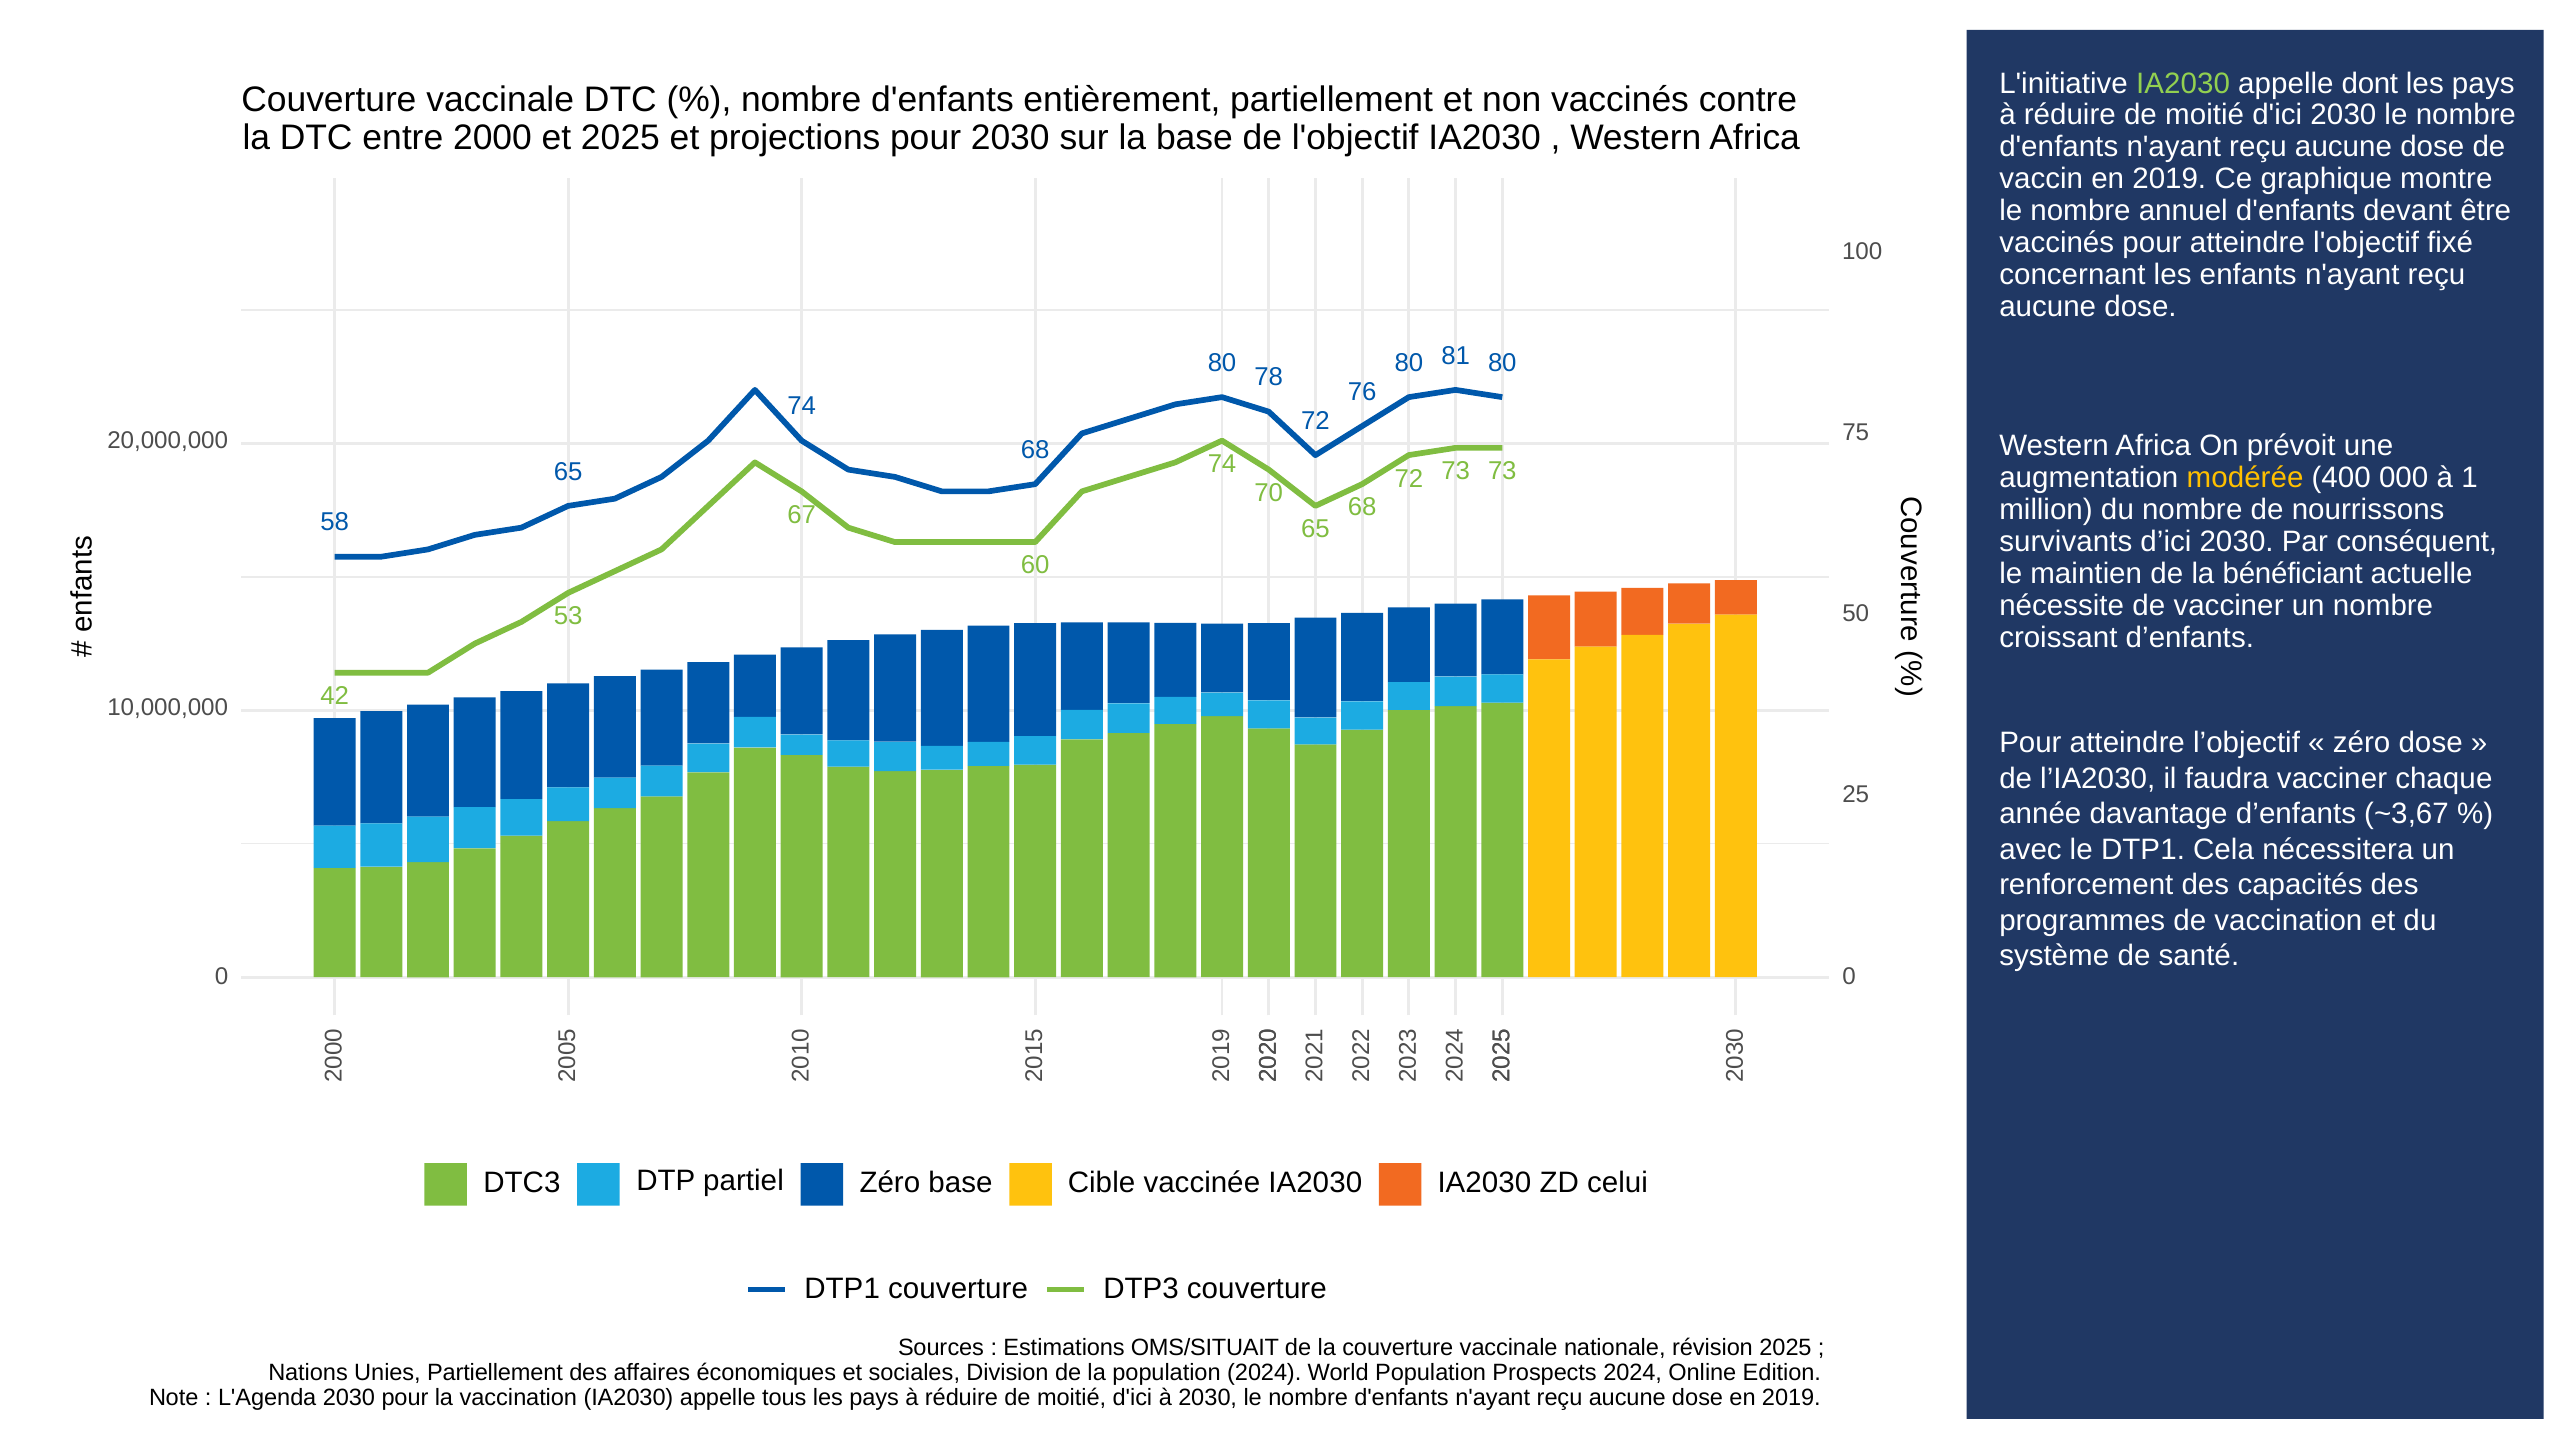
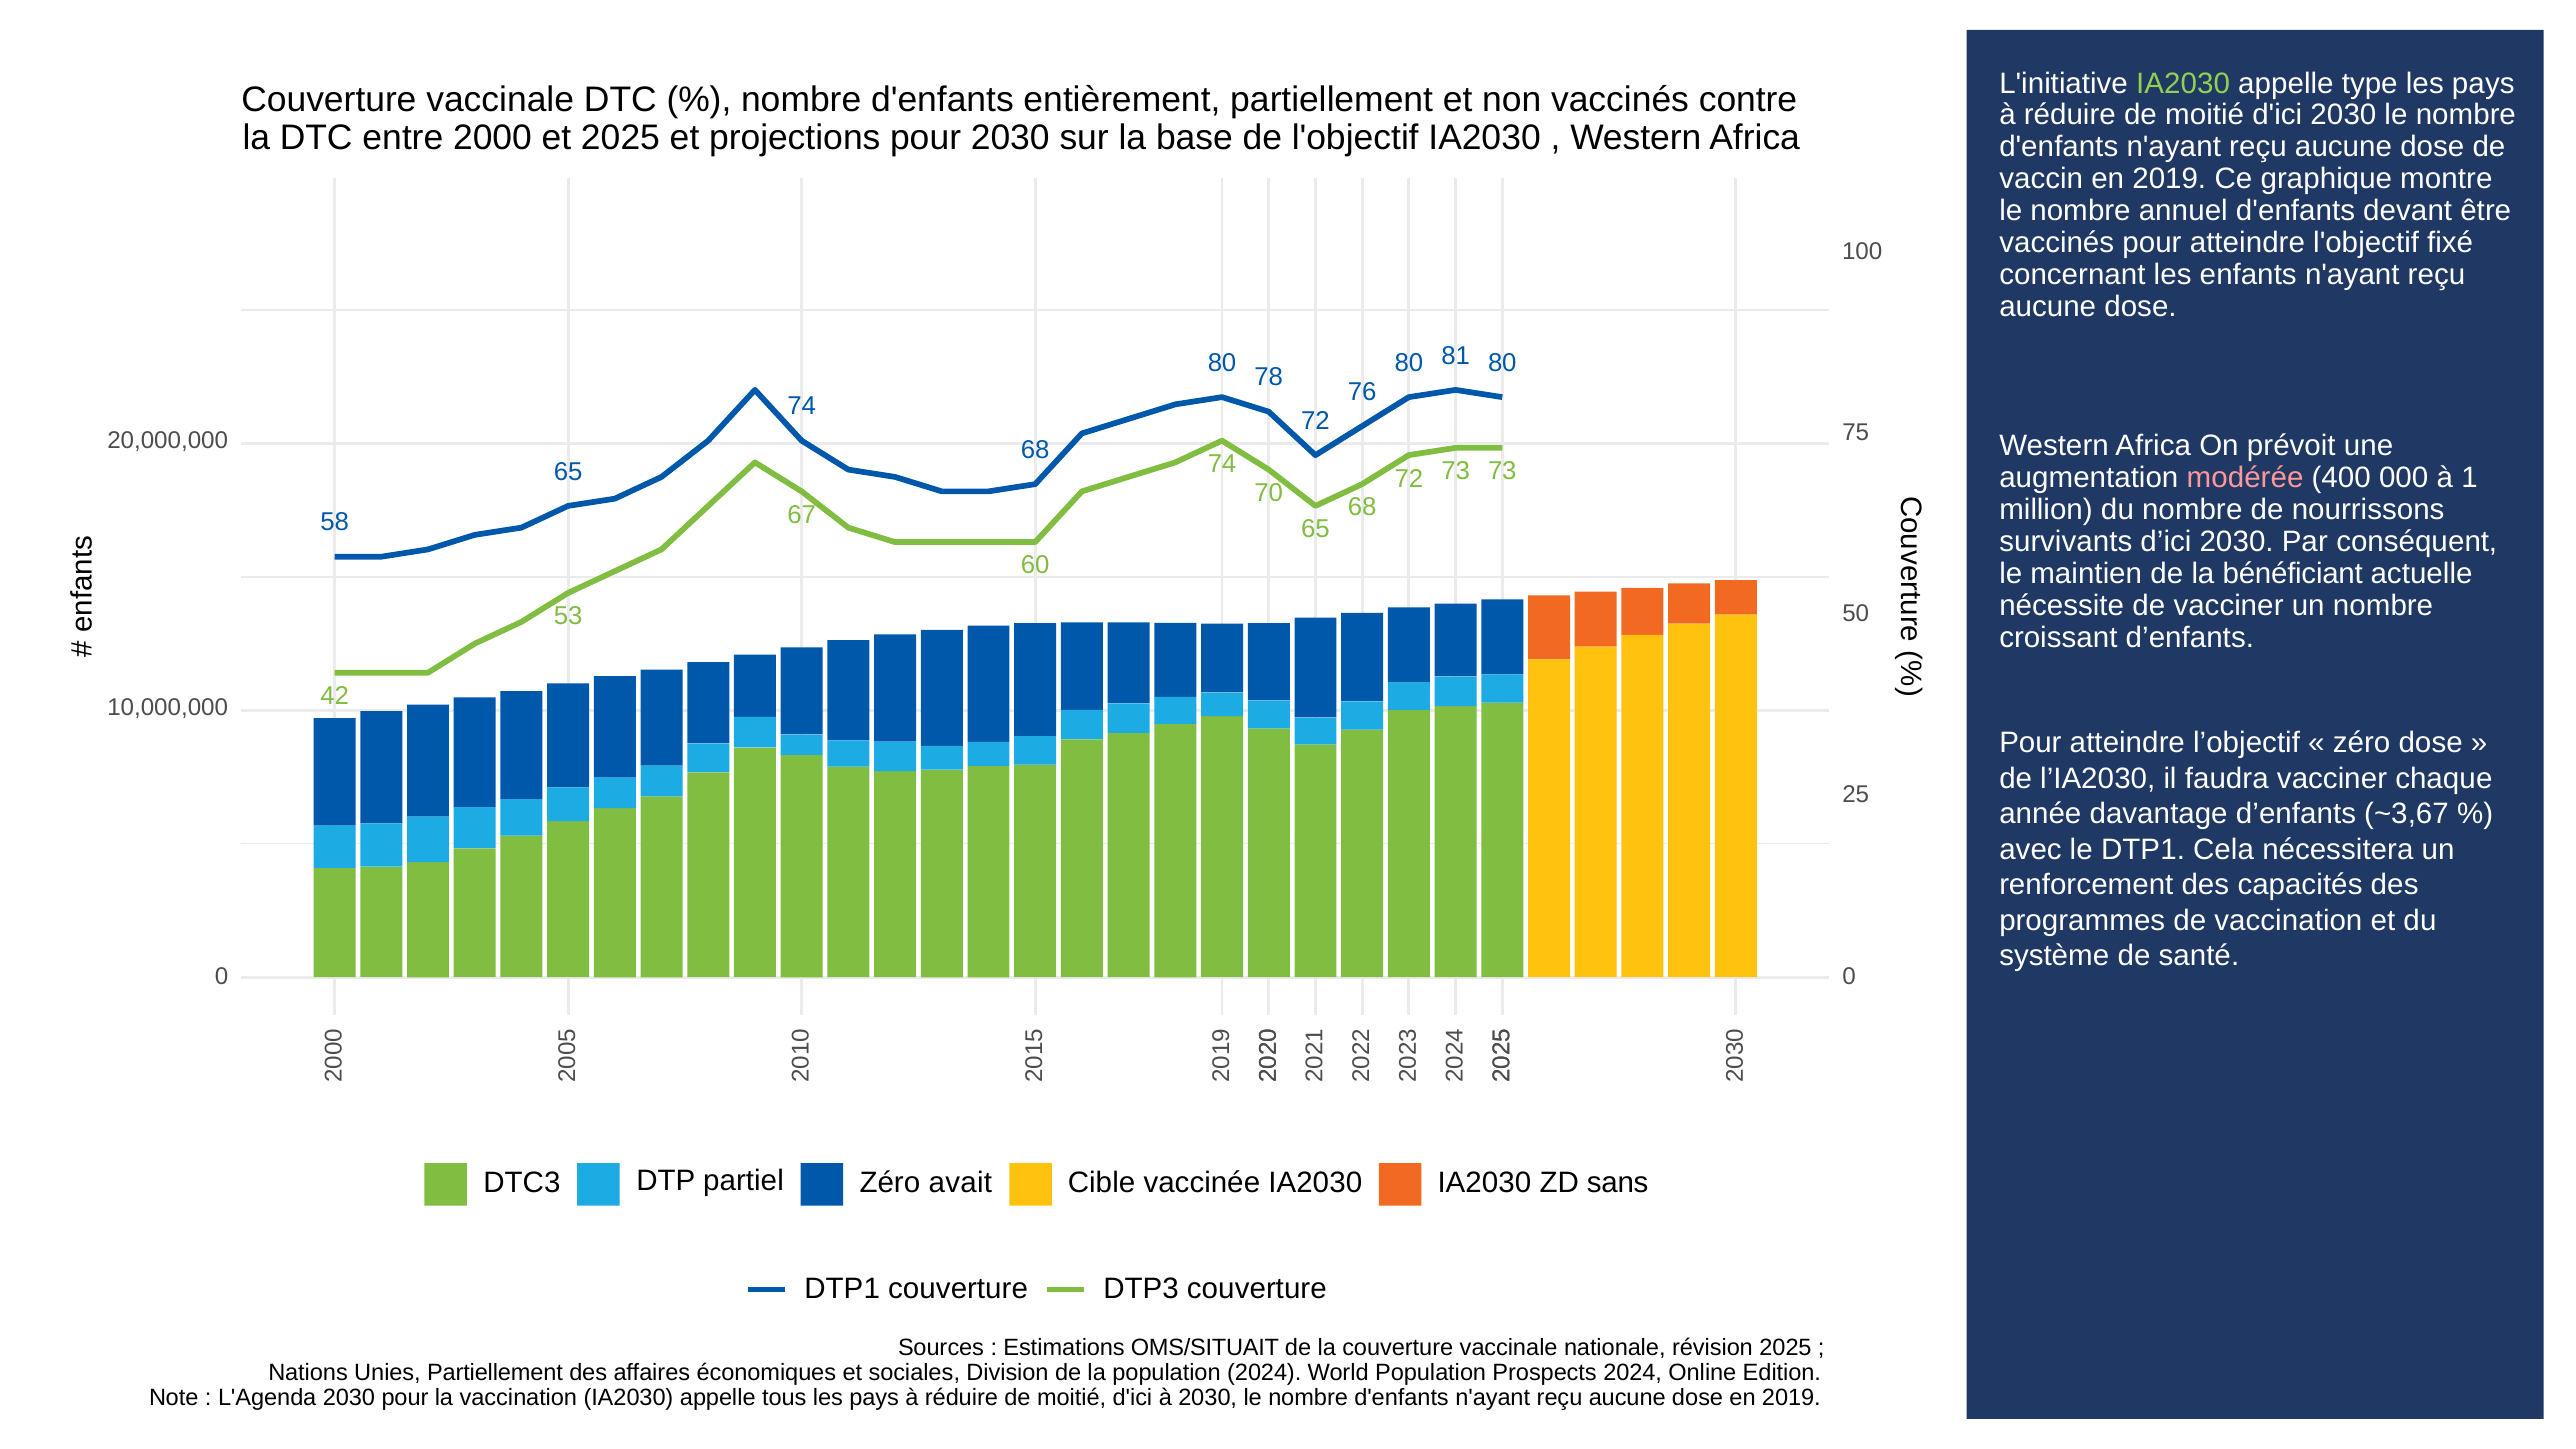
dont: dont -> type
modérée colour: yellow -> pink
Zéro base: base -> avait
celui: celui -> sans
